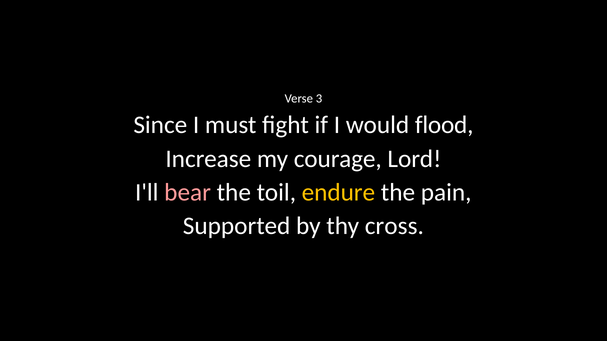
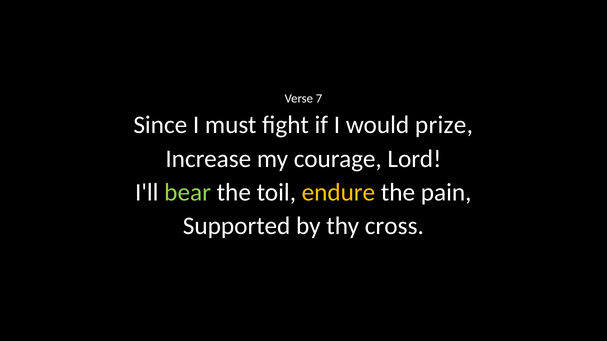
3: 3 -> 7
flood: flood -> prize
bear colour: pink -> light green
